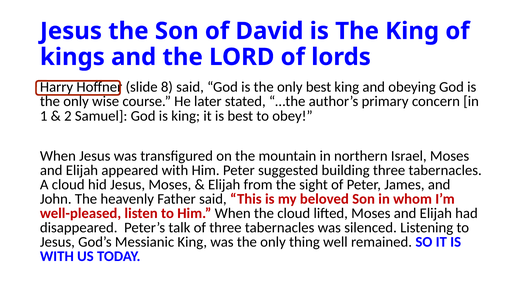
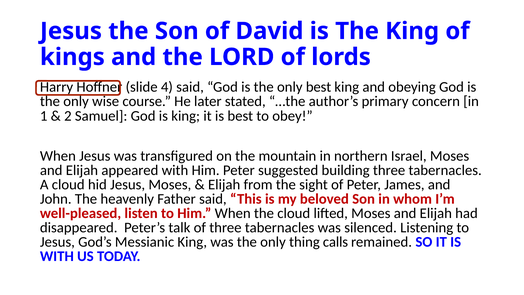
8: 8 -> 4
well: well -> calls
